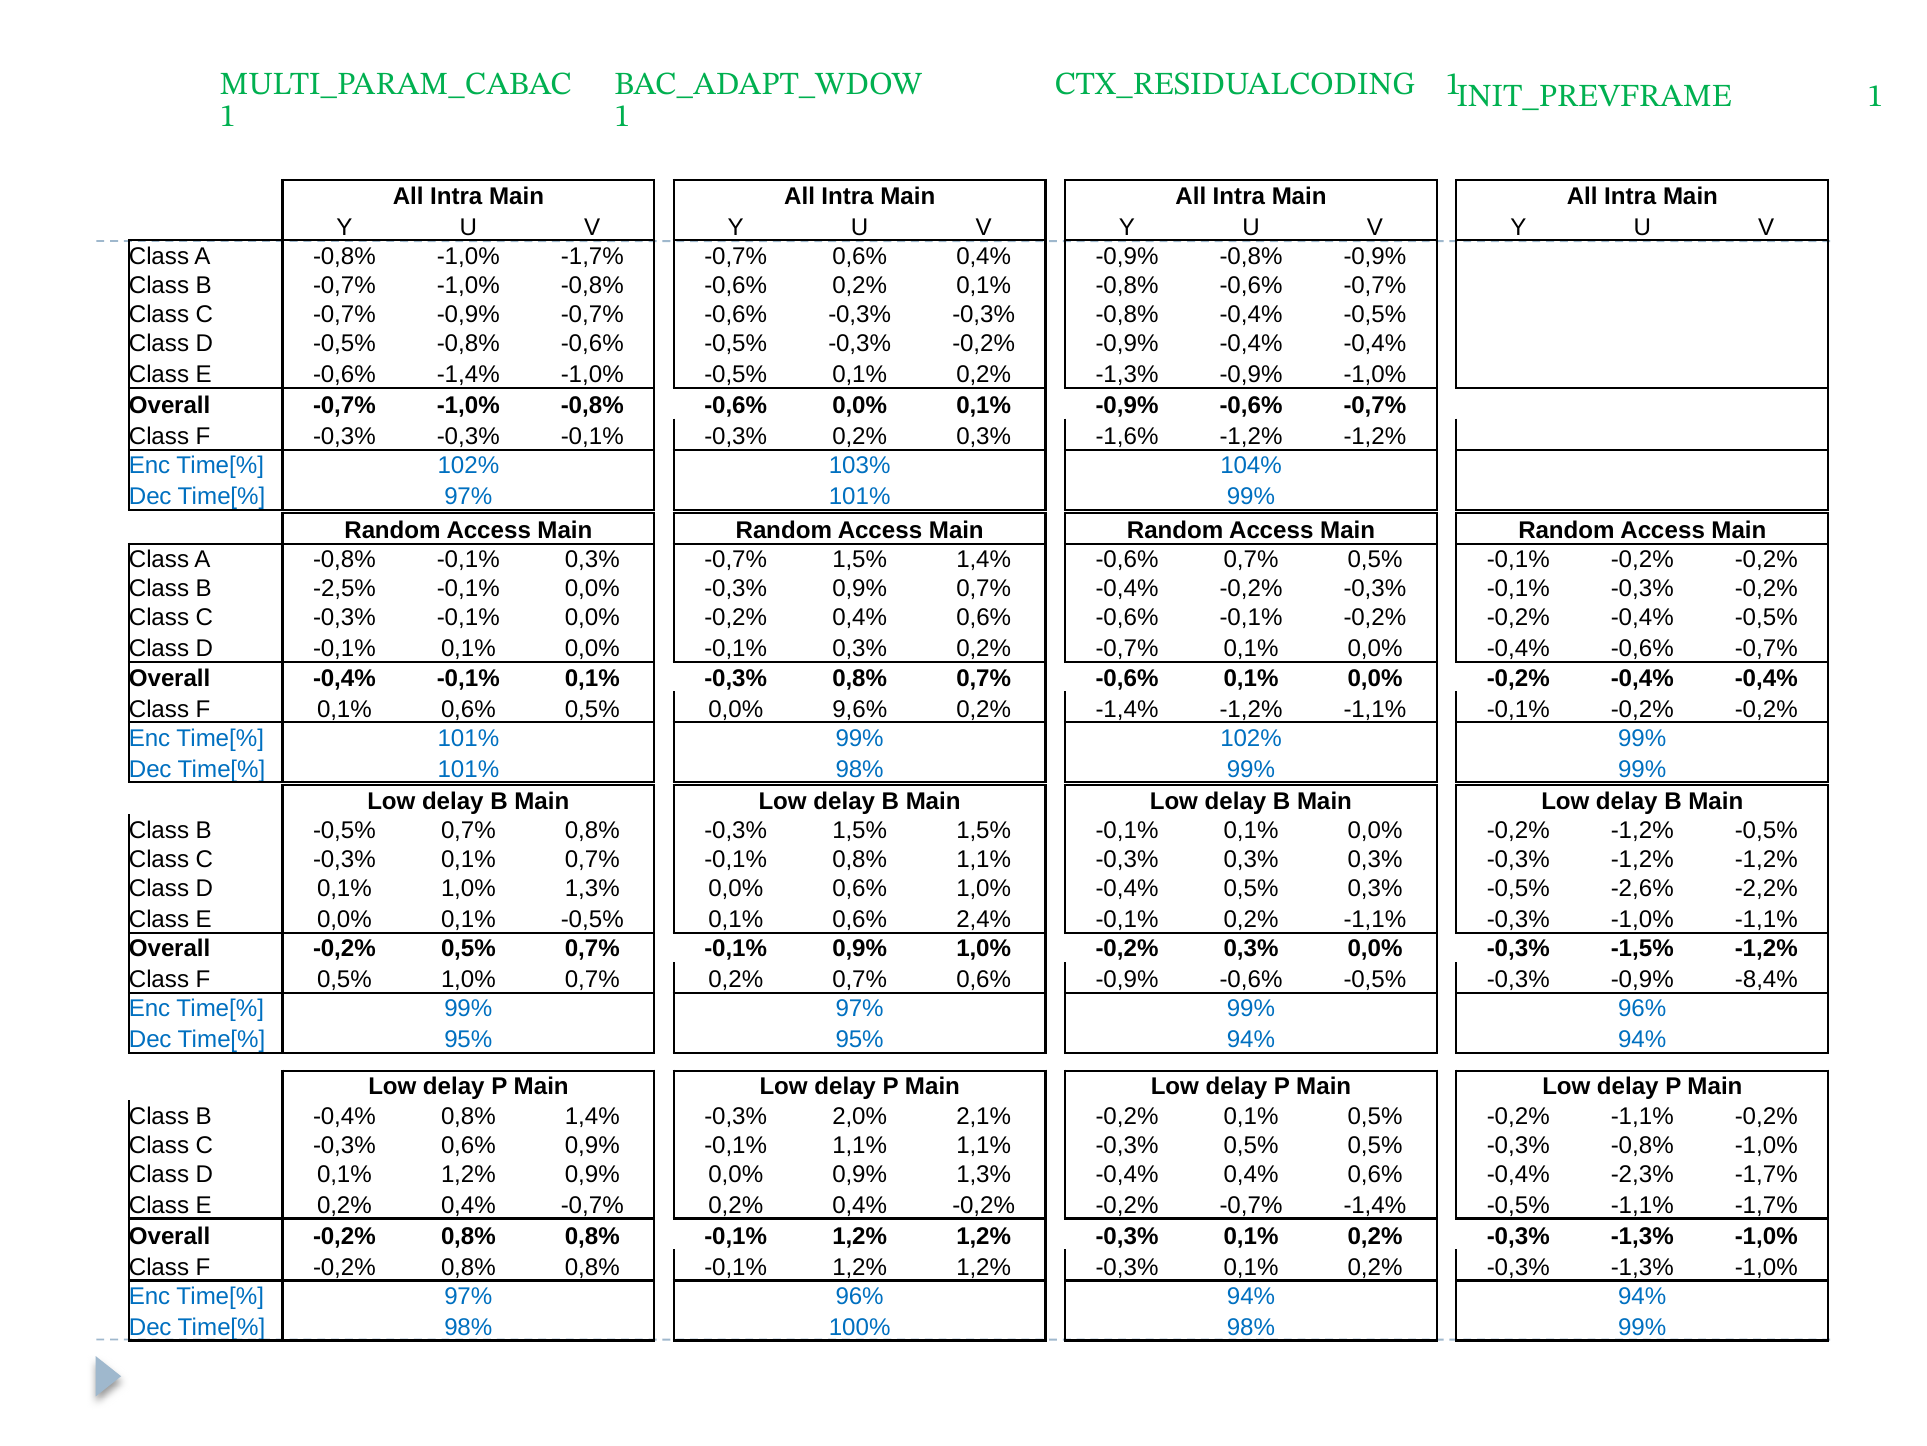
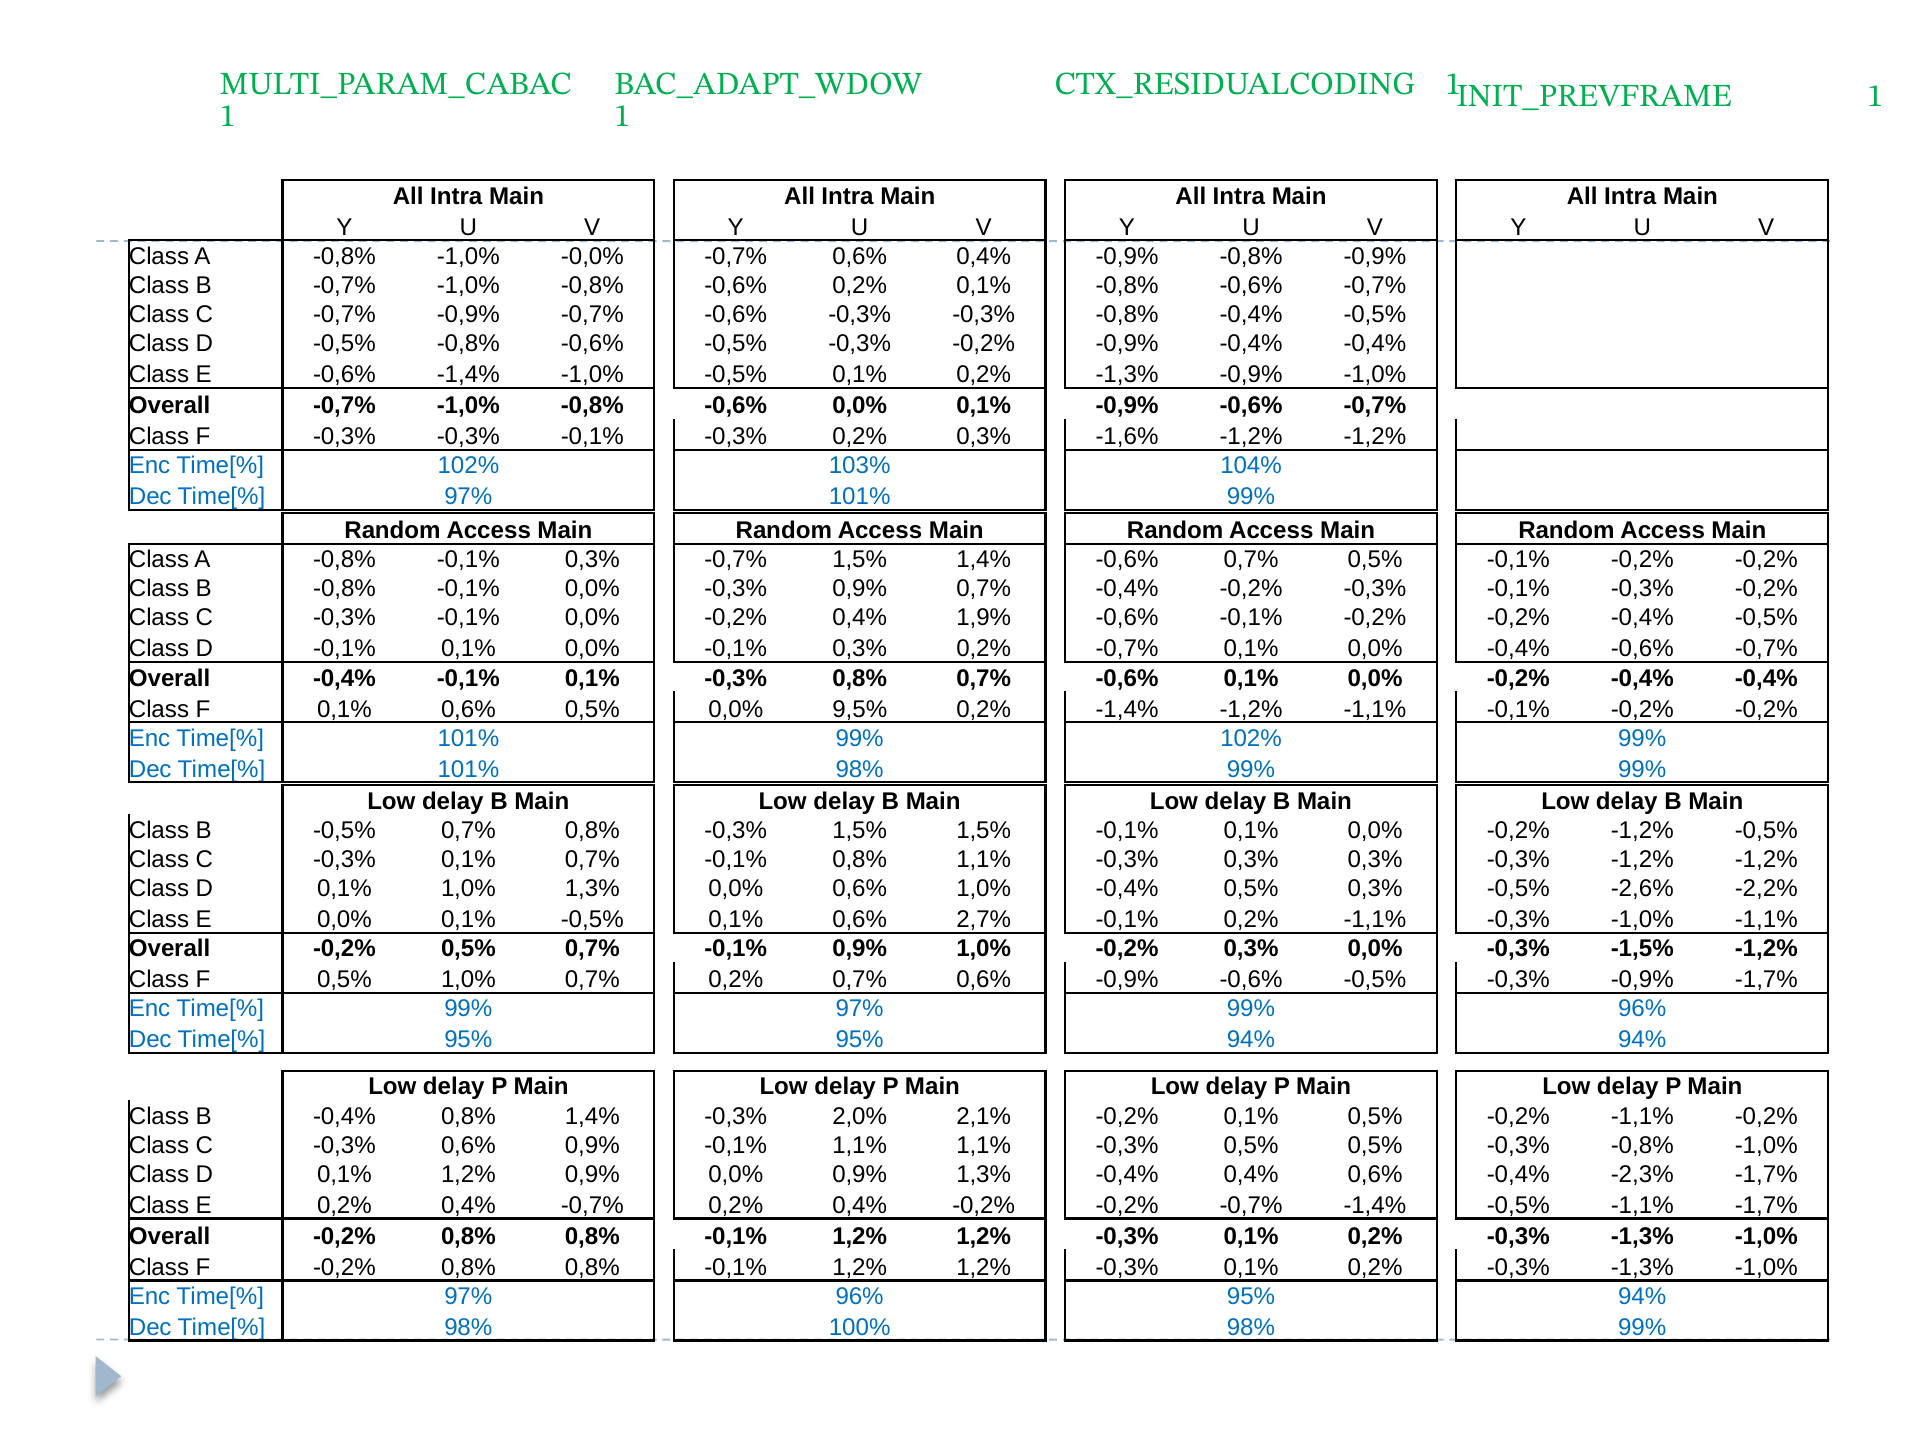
-1,0% -1,7%: -1,7% -> -0,0%
B -2,5%: -2,5% -> -0,8%
-0,2% 0,4% 0,6%: 0,6% -> 1,9%
9,6%: 9,6% -> 9,5%
2,4%: 2,4% -> 2,7%
-0,9% -8,4%: -8,4% -> -1,7%
96% 94%: 94% -> 95%
